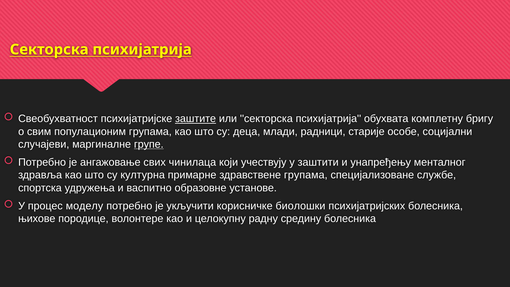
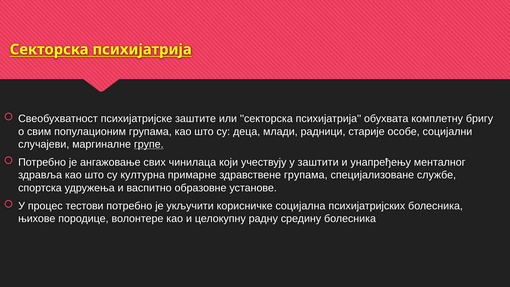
заштите underline: present -> none
моделу: моделу -> тестови
биолошки: биолошки -> социјална
